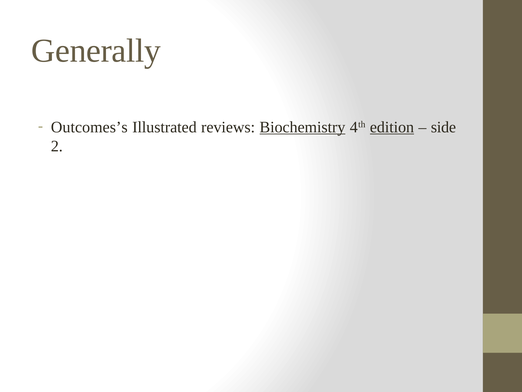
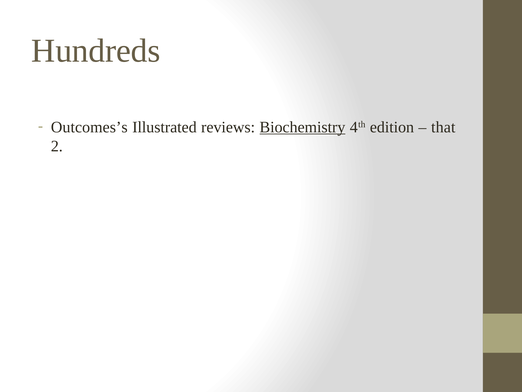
Generally: Generally -> Hundreds
edition underline: present -> none
side: side -> that
